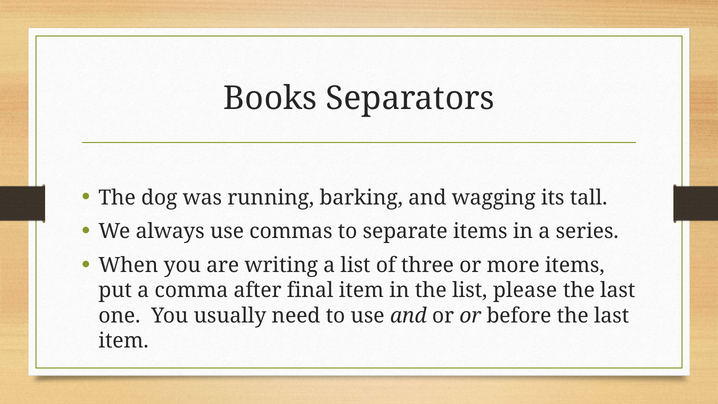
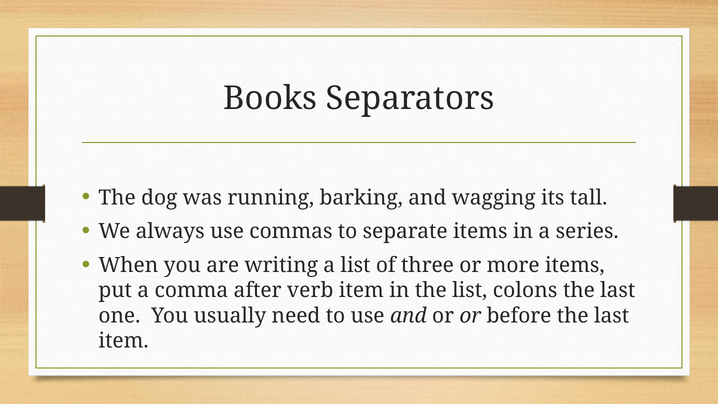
final: final -> verb
please: please -> colons
